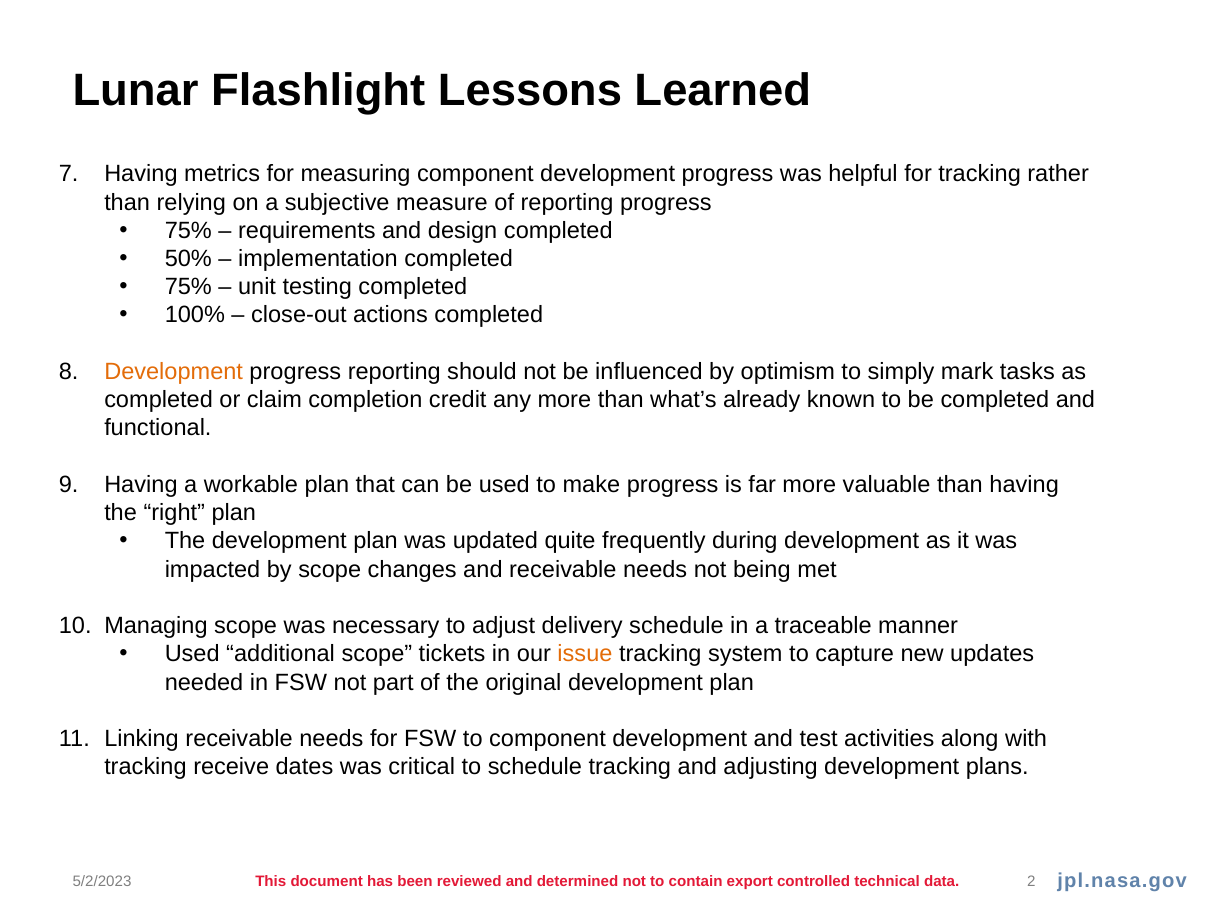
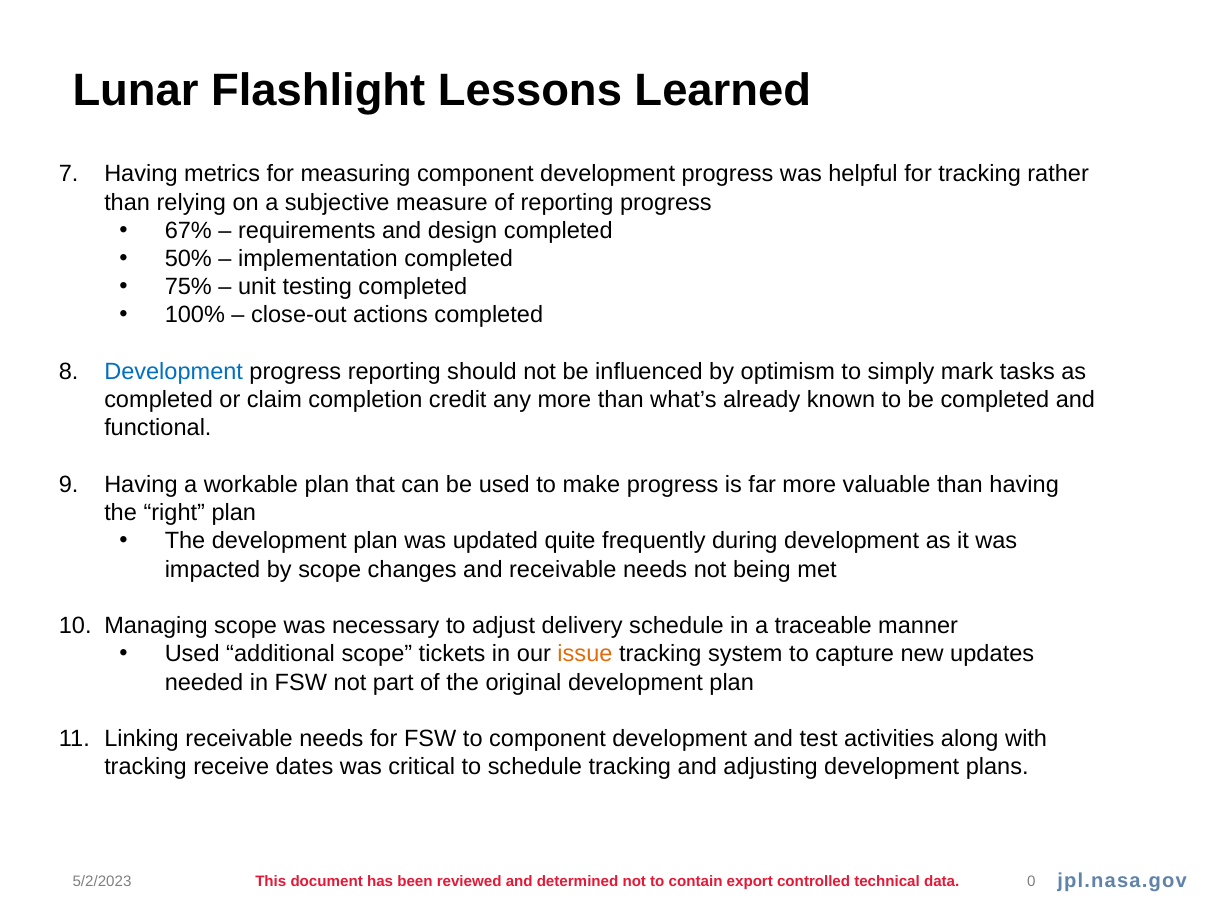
75% at (188, 231): 75% -> 67%
Development at (174, 372) colour: orange -> blue
2: 2 -> 0
